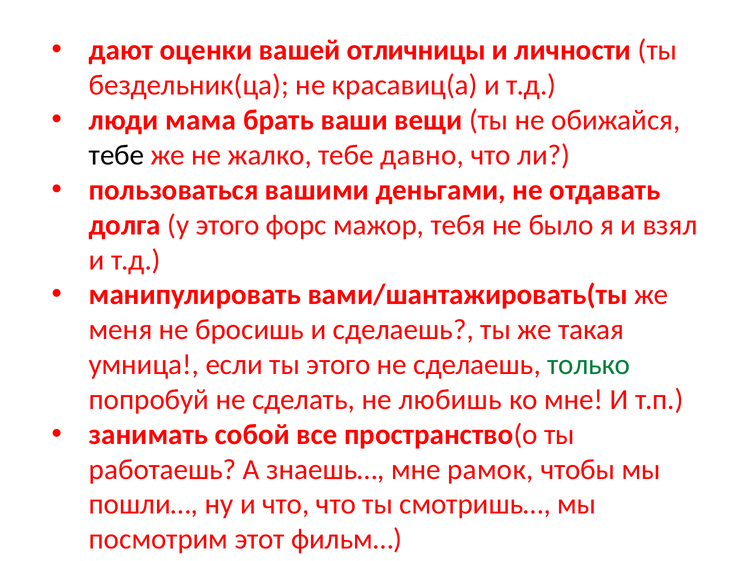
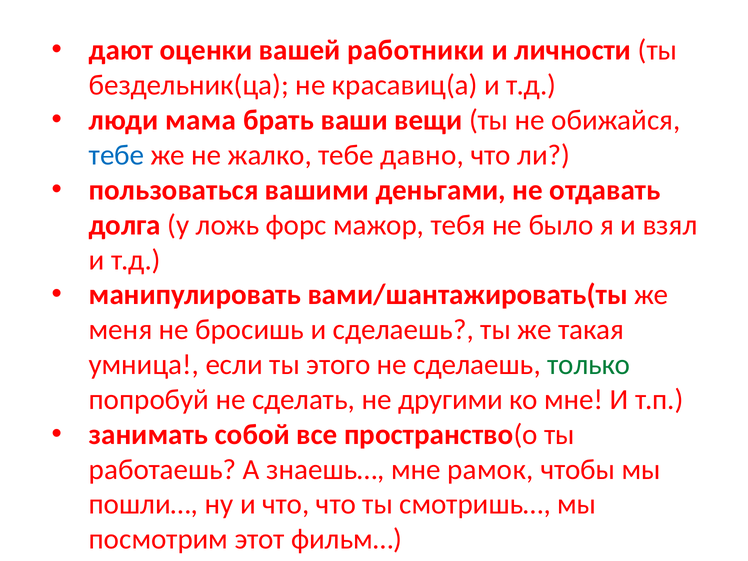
отличницы: отличницы -> работники
тебе at (117, 155) colour: black -> blue
у этого: этого -> ложь
любишь: любишь -> другими
